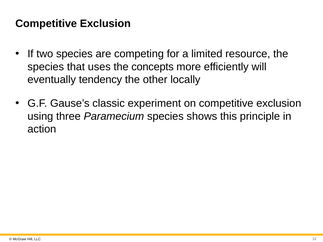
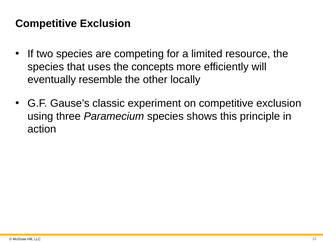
tendency: tendency -> resemble
